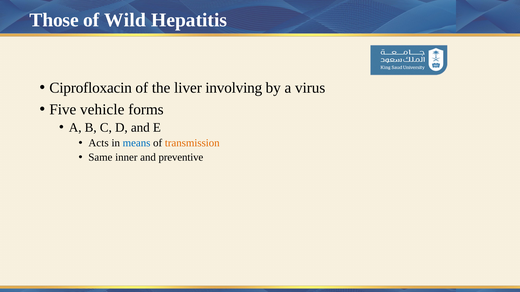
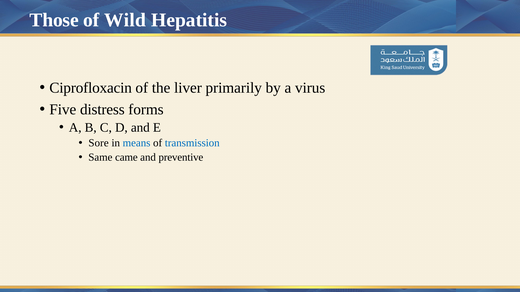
involving: involving -> primarily
vehicle: vehicle -> distress
Acts: Acts -> Sore
transmission colour: orange -> blue
inner: inner -> came
